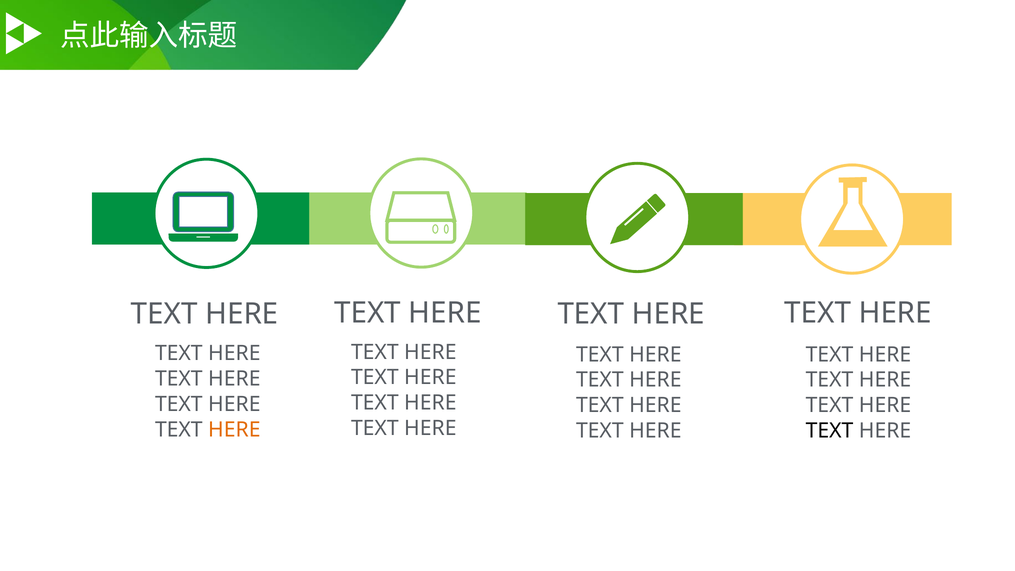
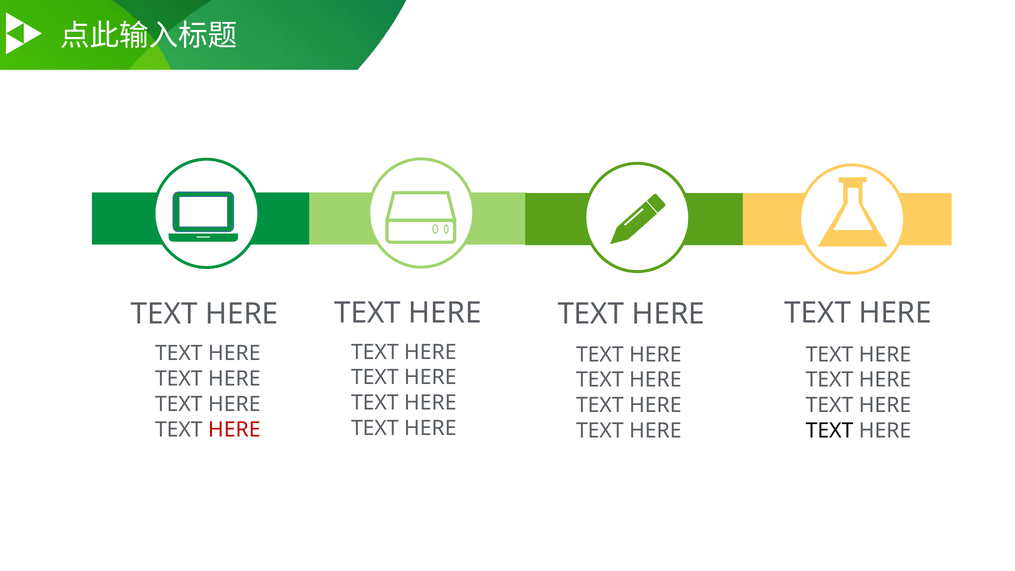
HERE at (234, 429) colour: orange -> red
